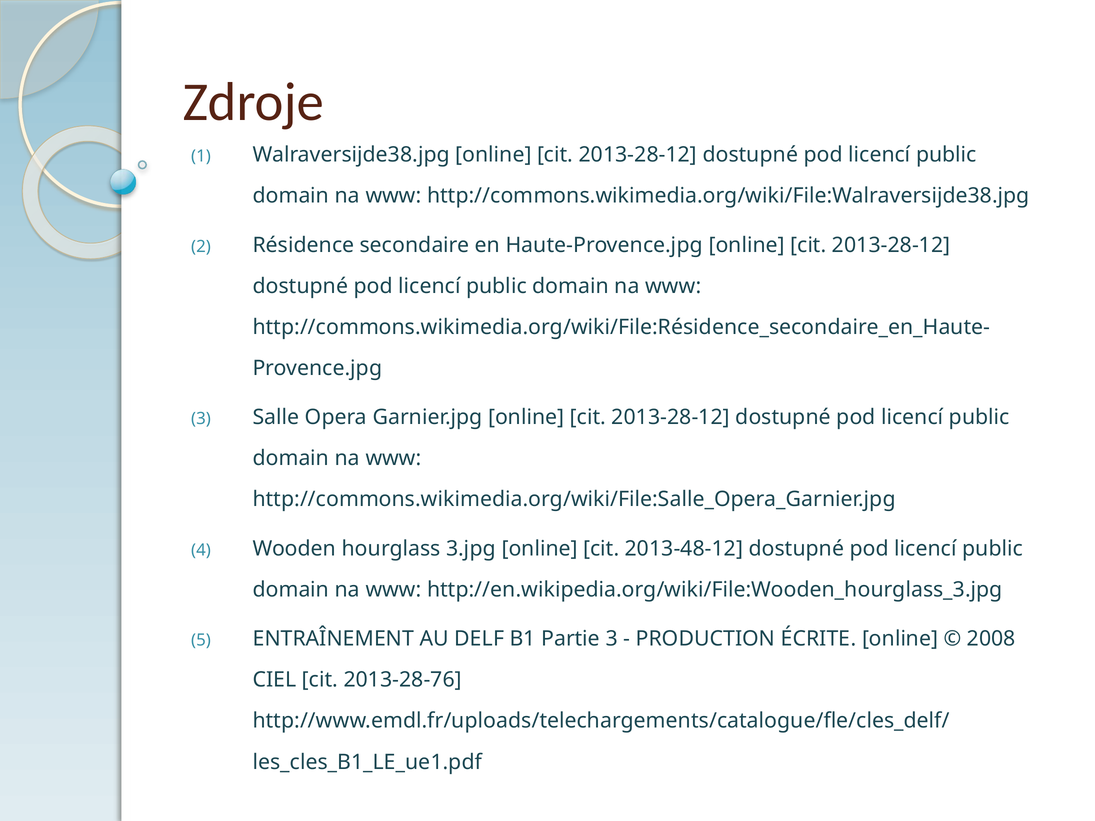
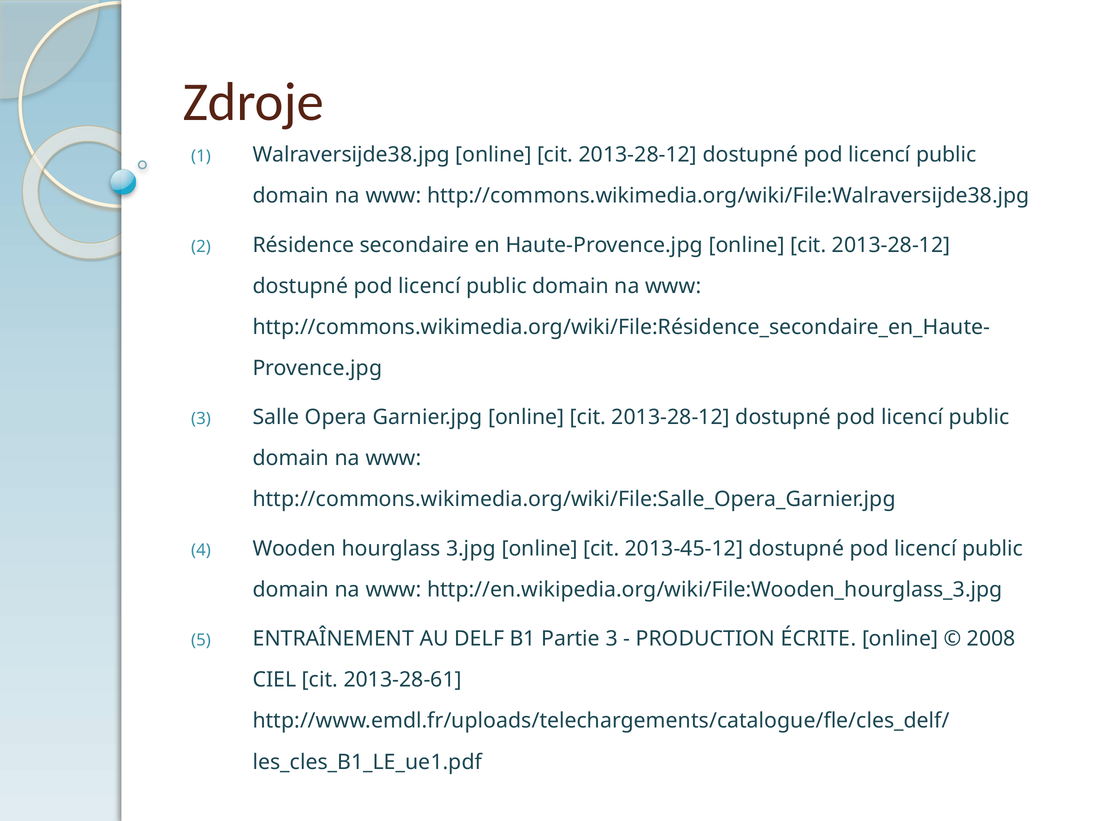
2013-48-12: 2013-48-12 -> 2013-45-12
2013-28-76: 2013-28-76 -> 2013-28-61
